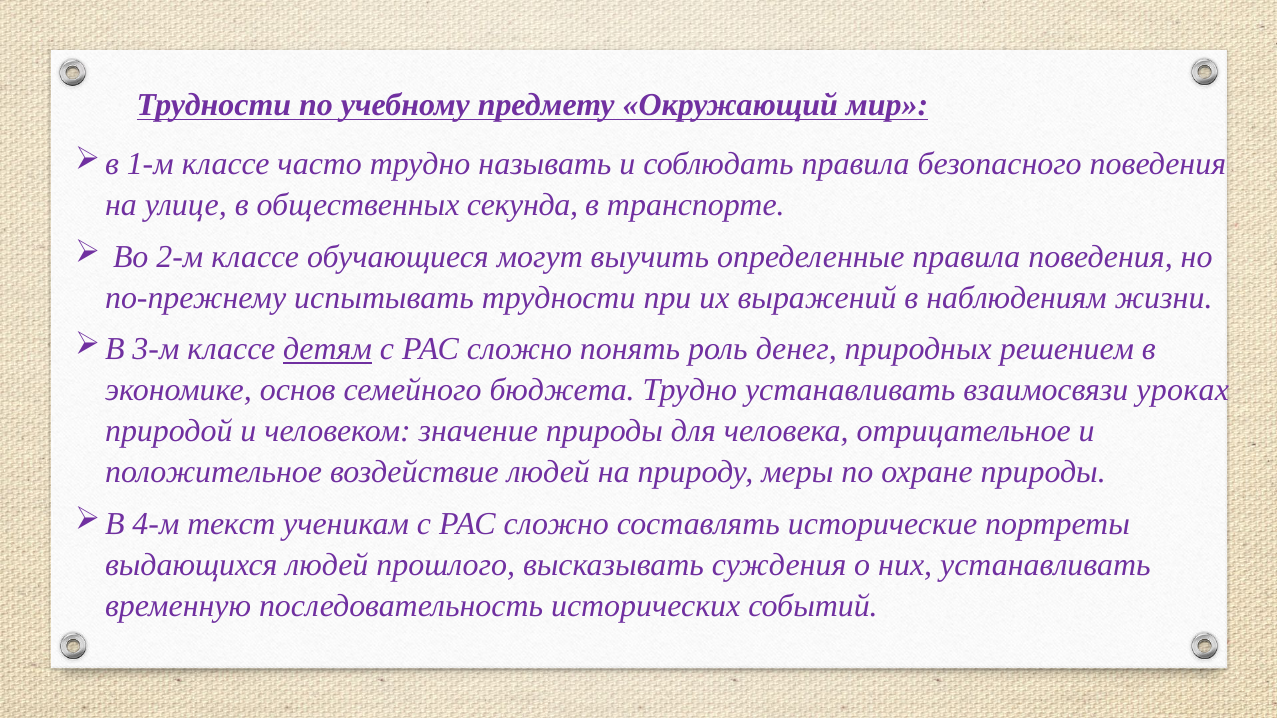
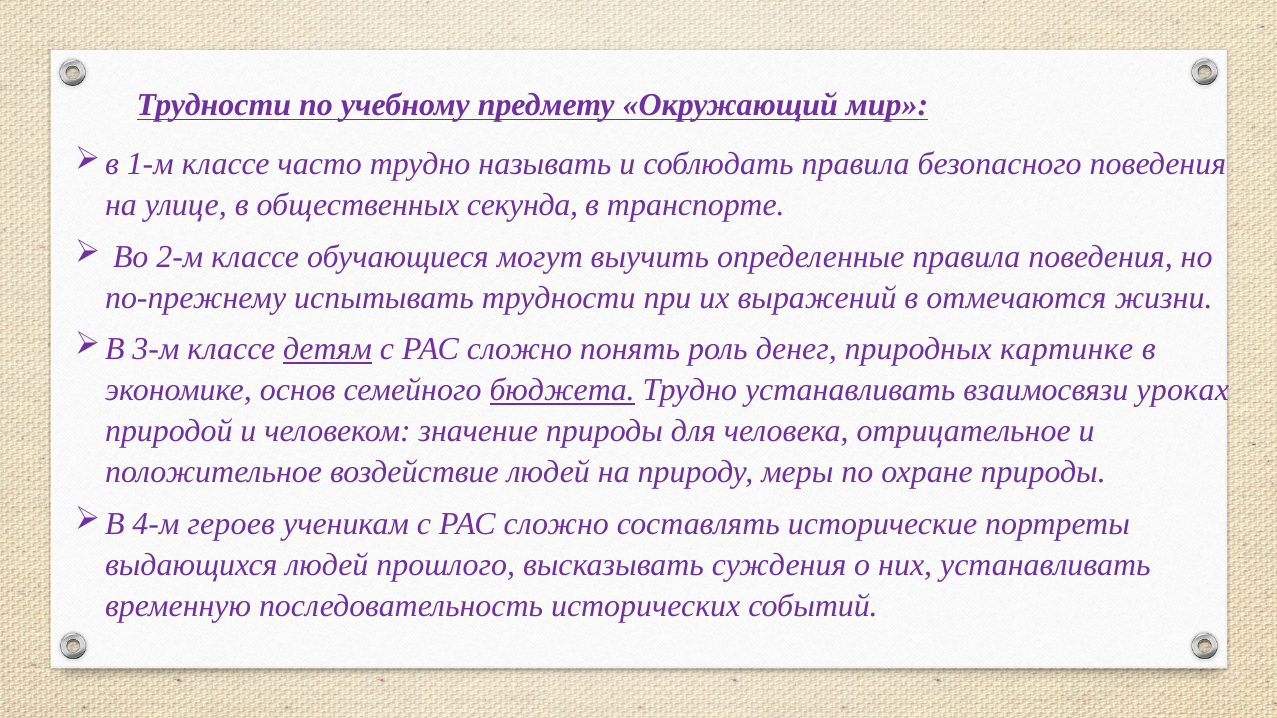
наблюдениям: наблюдениям -> отмечаются
решением: решением -> картинке
бюджета underline: none -> present
текст: текст -> героев
